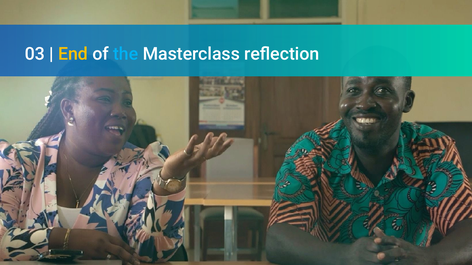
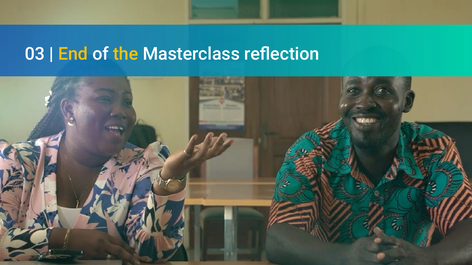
the colour: light blue -> yellow
